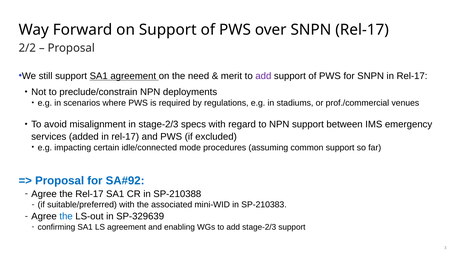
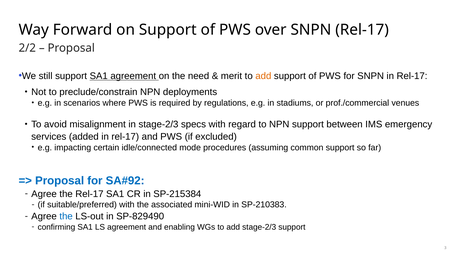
add at (263, 76) colour: purple -> orange
SP-210388: SP-210388 -> SP-215384
SP-329639: SP-329639 -> SP-829490
